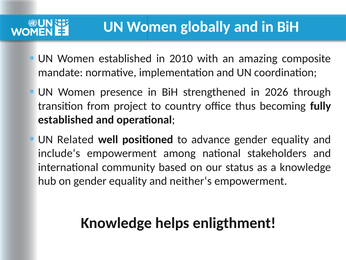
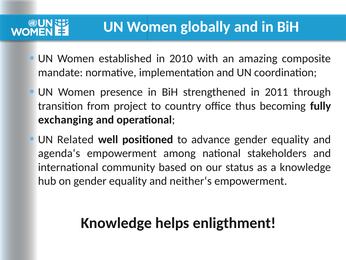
2026: 2026 -> 2011
established at (66, 120): established -> exchanging
include‘s: include‘s -> agenda‘s
